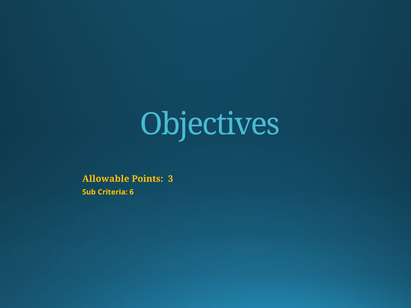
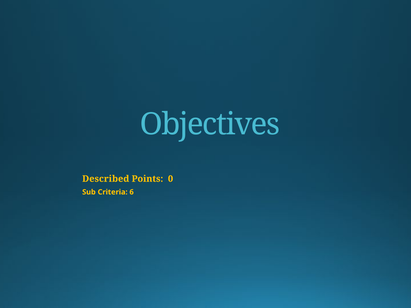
Allowable: Allowable -> Described
3: 3 -> 0
